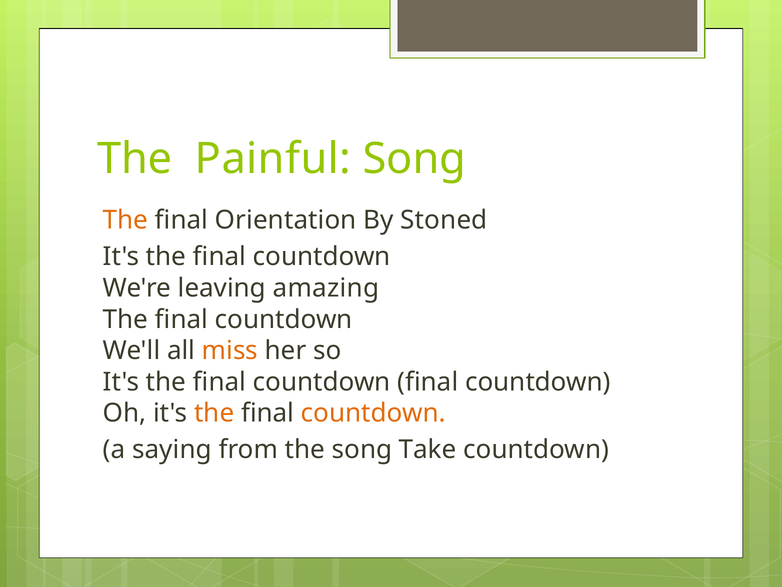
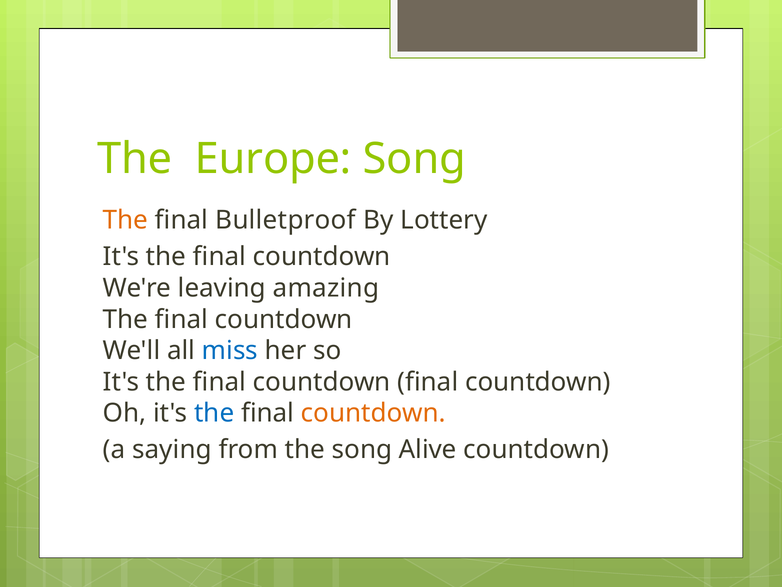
Painful: Painful -> Europe
Orientation: Orientation -> Bulletproof
Stoned: Stoned -> Lottery
miss colour: orange -> blue
the at (214, 413) colour: orange -> blue
Take: Take -> Alive
